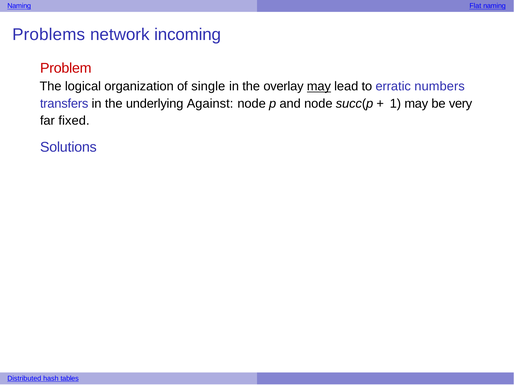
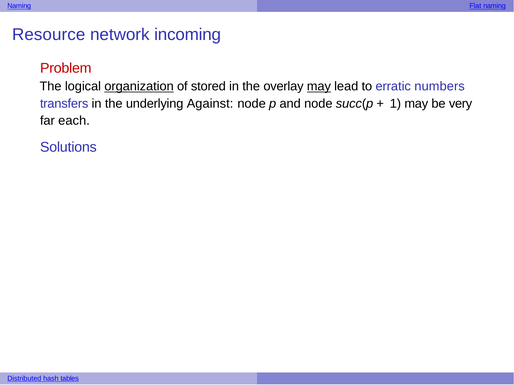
Problems: Problems -> Resource
organization underline: none -> present
single: single -> stored
fixed: fixed -> each
